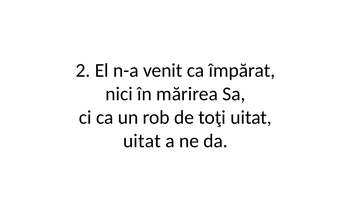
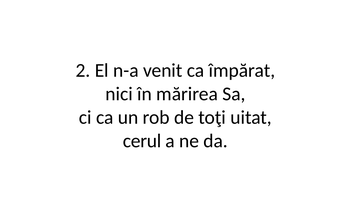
uitat at (142, 140): uitat -> cerul
